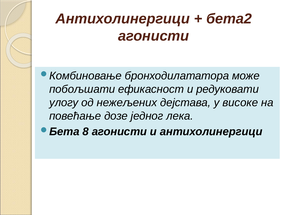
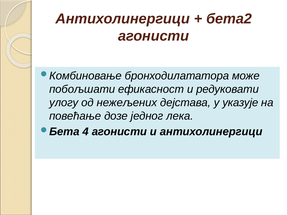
високе: високе -> указује
8: 8 -> 4
